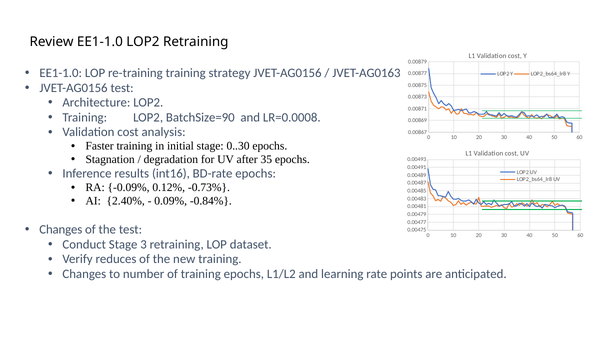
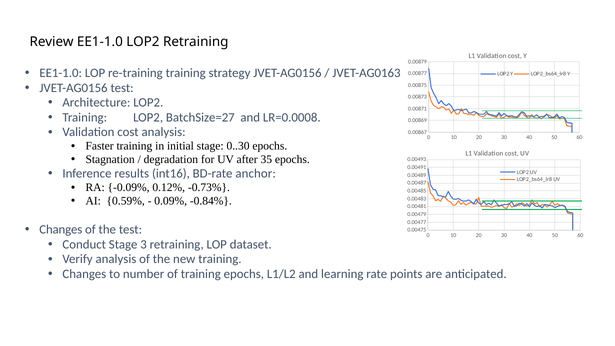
BatchSize=90: BatchSize=90 -> BatchSize=27
BD-rate epochs: epochs -> anchor
2.40%: 2.40% -> 0.59%
Verify reduces: reduces -> analysis
